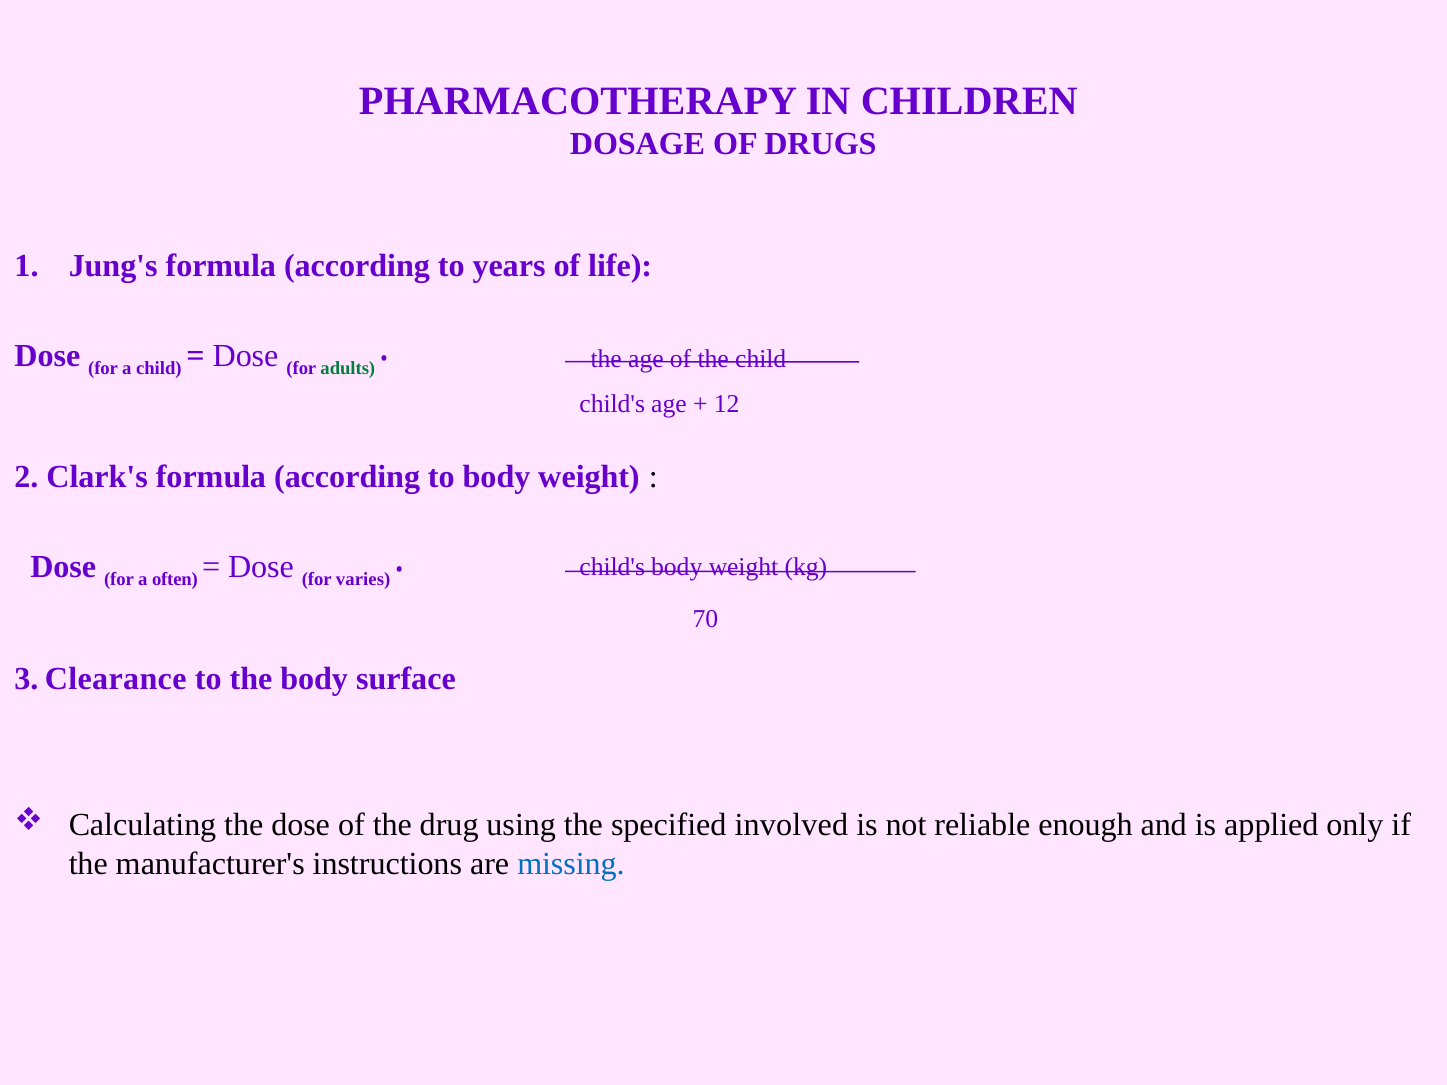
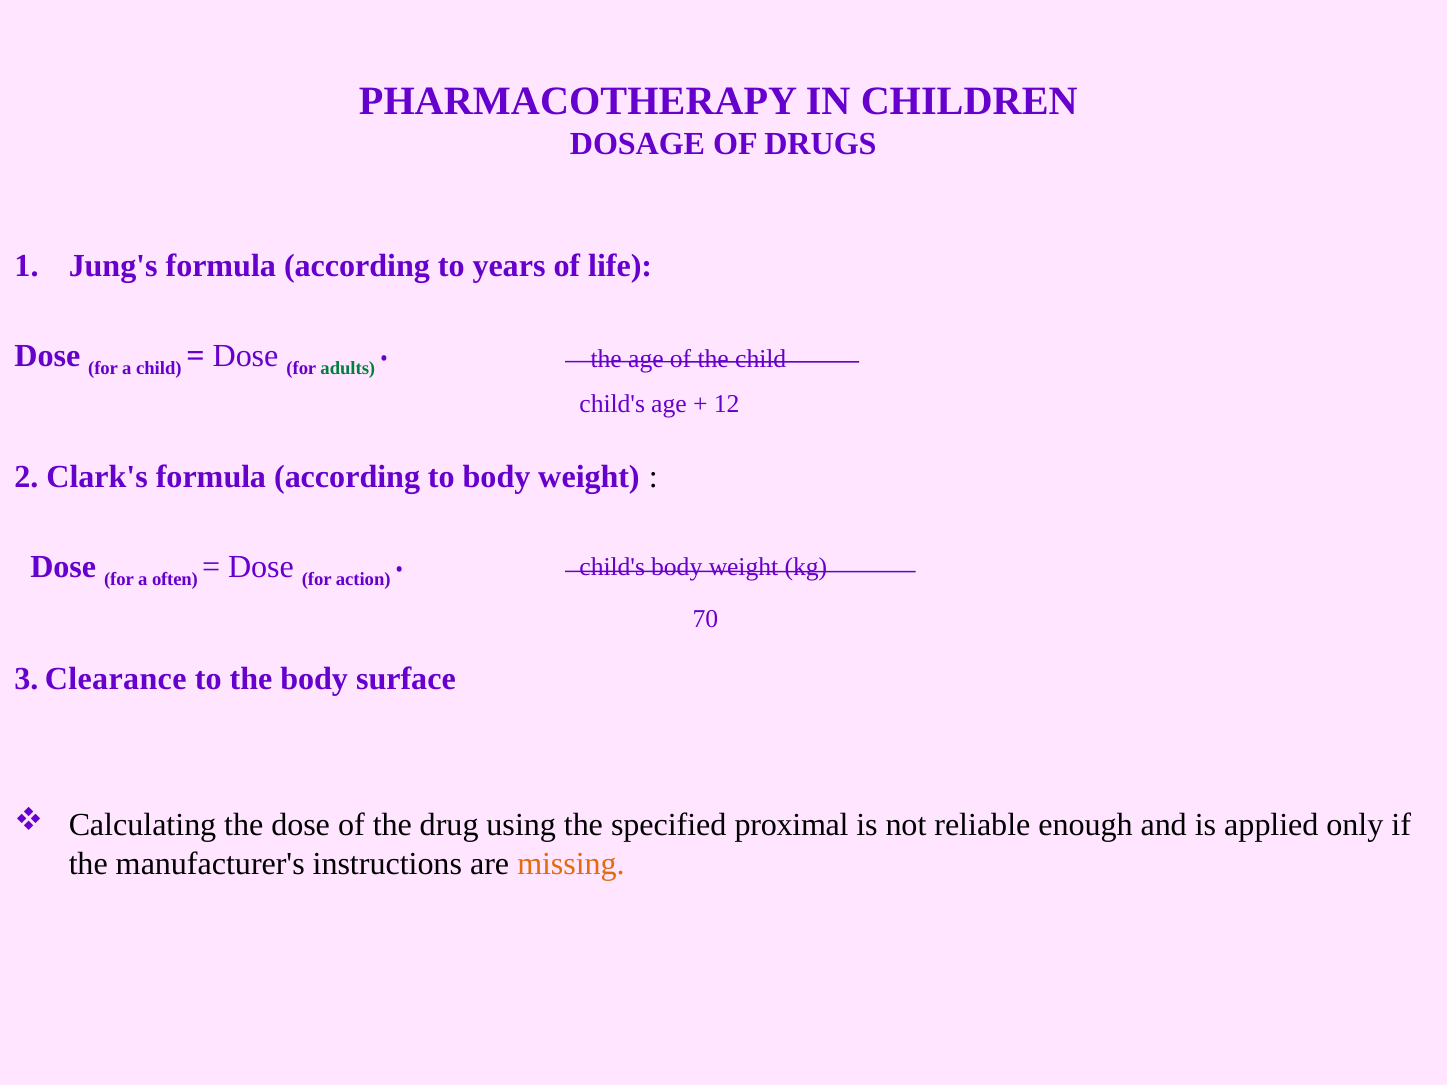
varies: varies -> action
involved: involved -> proximal
missing colour: blue -> orange
